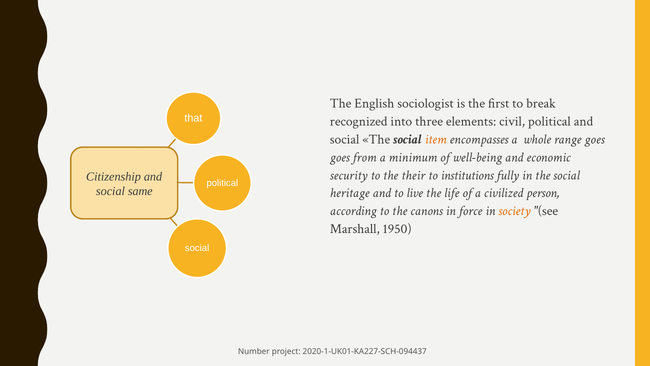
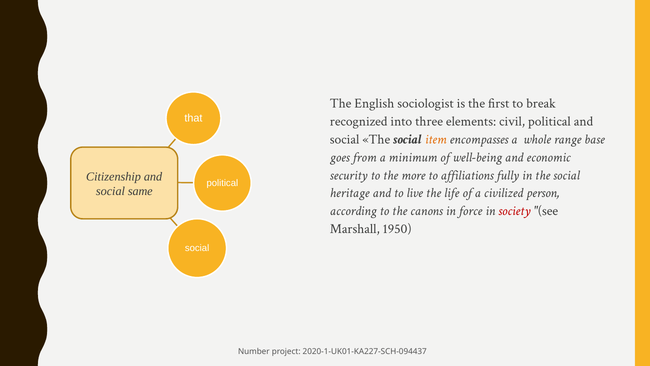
range goes: goes -> base
their: their -> more
institutions: institutions -> affiliations
society colour: orange -> red
